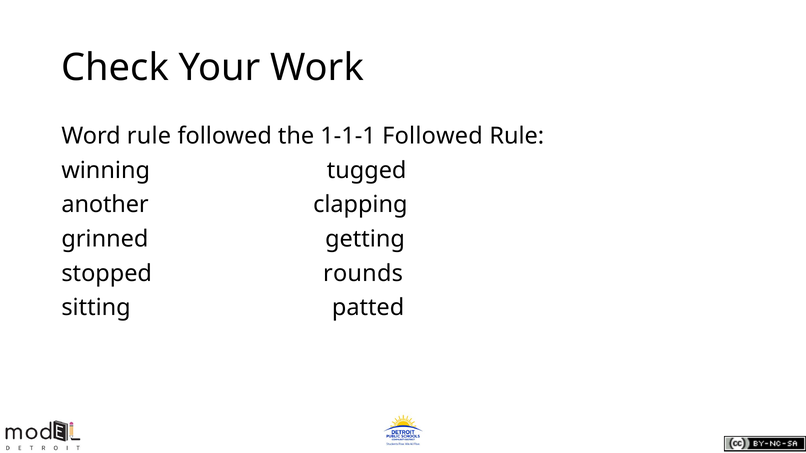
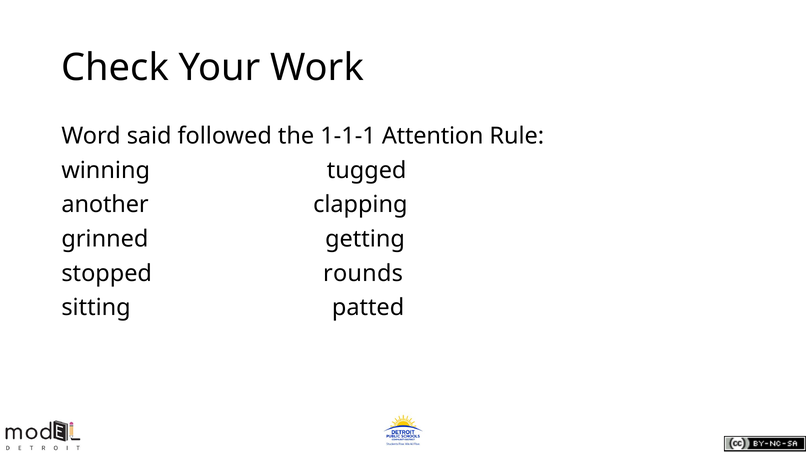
Word rule: rule -> said
1-1-1 Followed: Followed -> Attention
